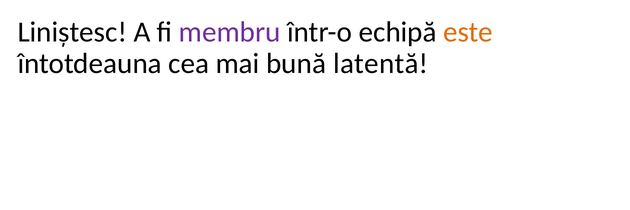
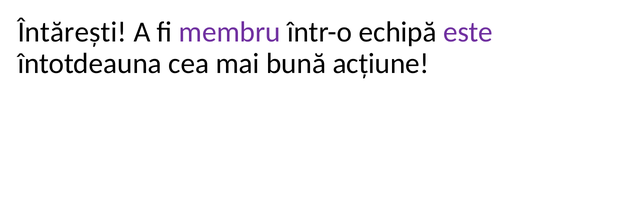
Liniștesc: Liniștesc -> Întărești
este colour: orange -> purple
latentă: latentă -> acțiune
